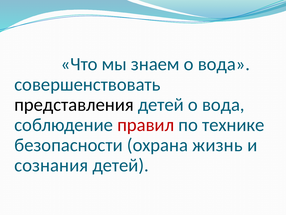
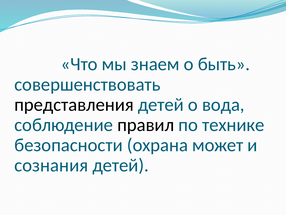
знаем о вода: вода -> быть
правил colour: red -> black
жизнь: жизнь -> может
